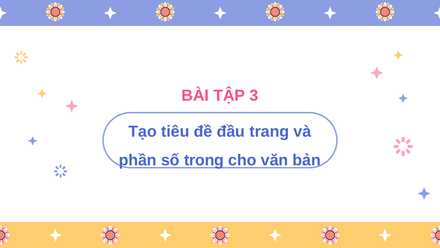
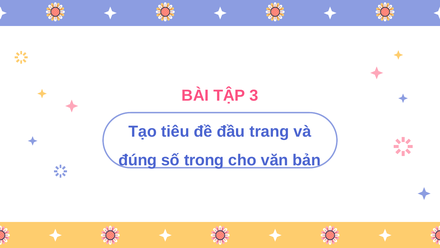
phần: phần -> đúng
